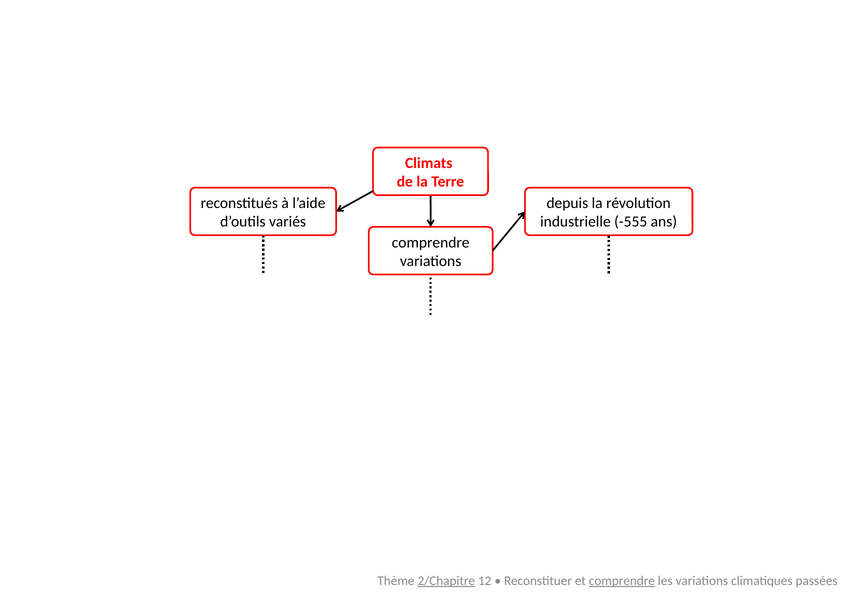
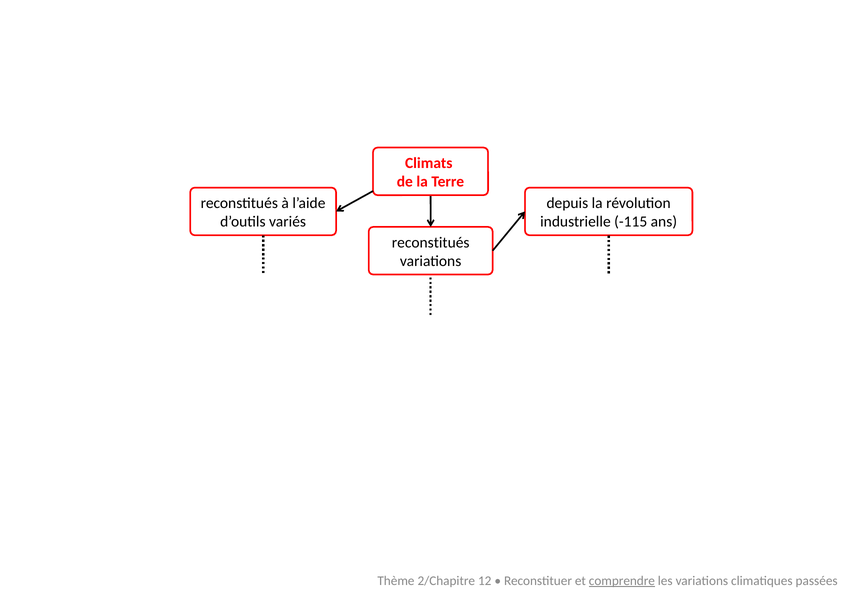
-555: -555 -> -115
comprendre at (431, 242): comprendre -> reconstitués
2/Chapitre underline: present -> none
